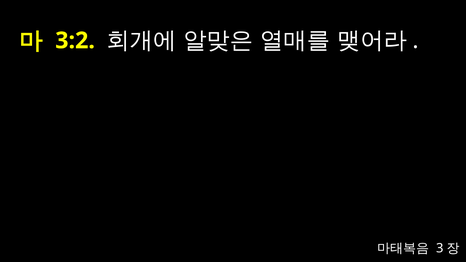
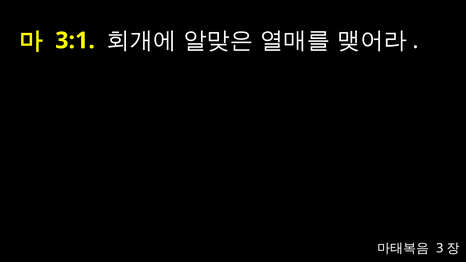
3:2: 3:2 -> 3:1
